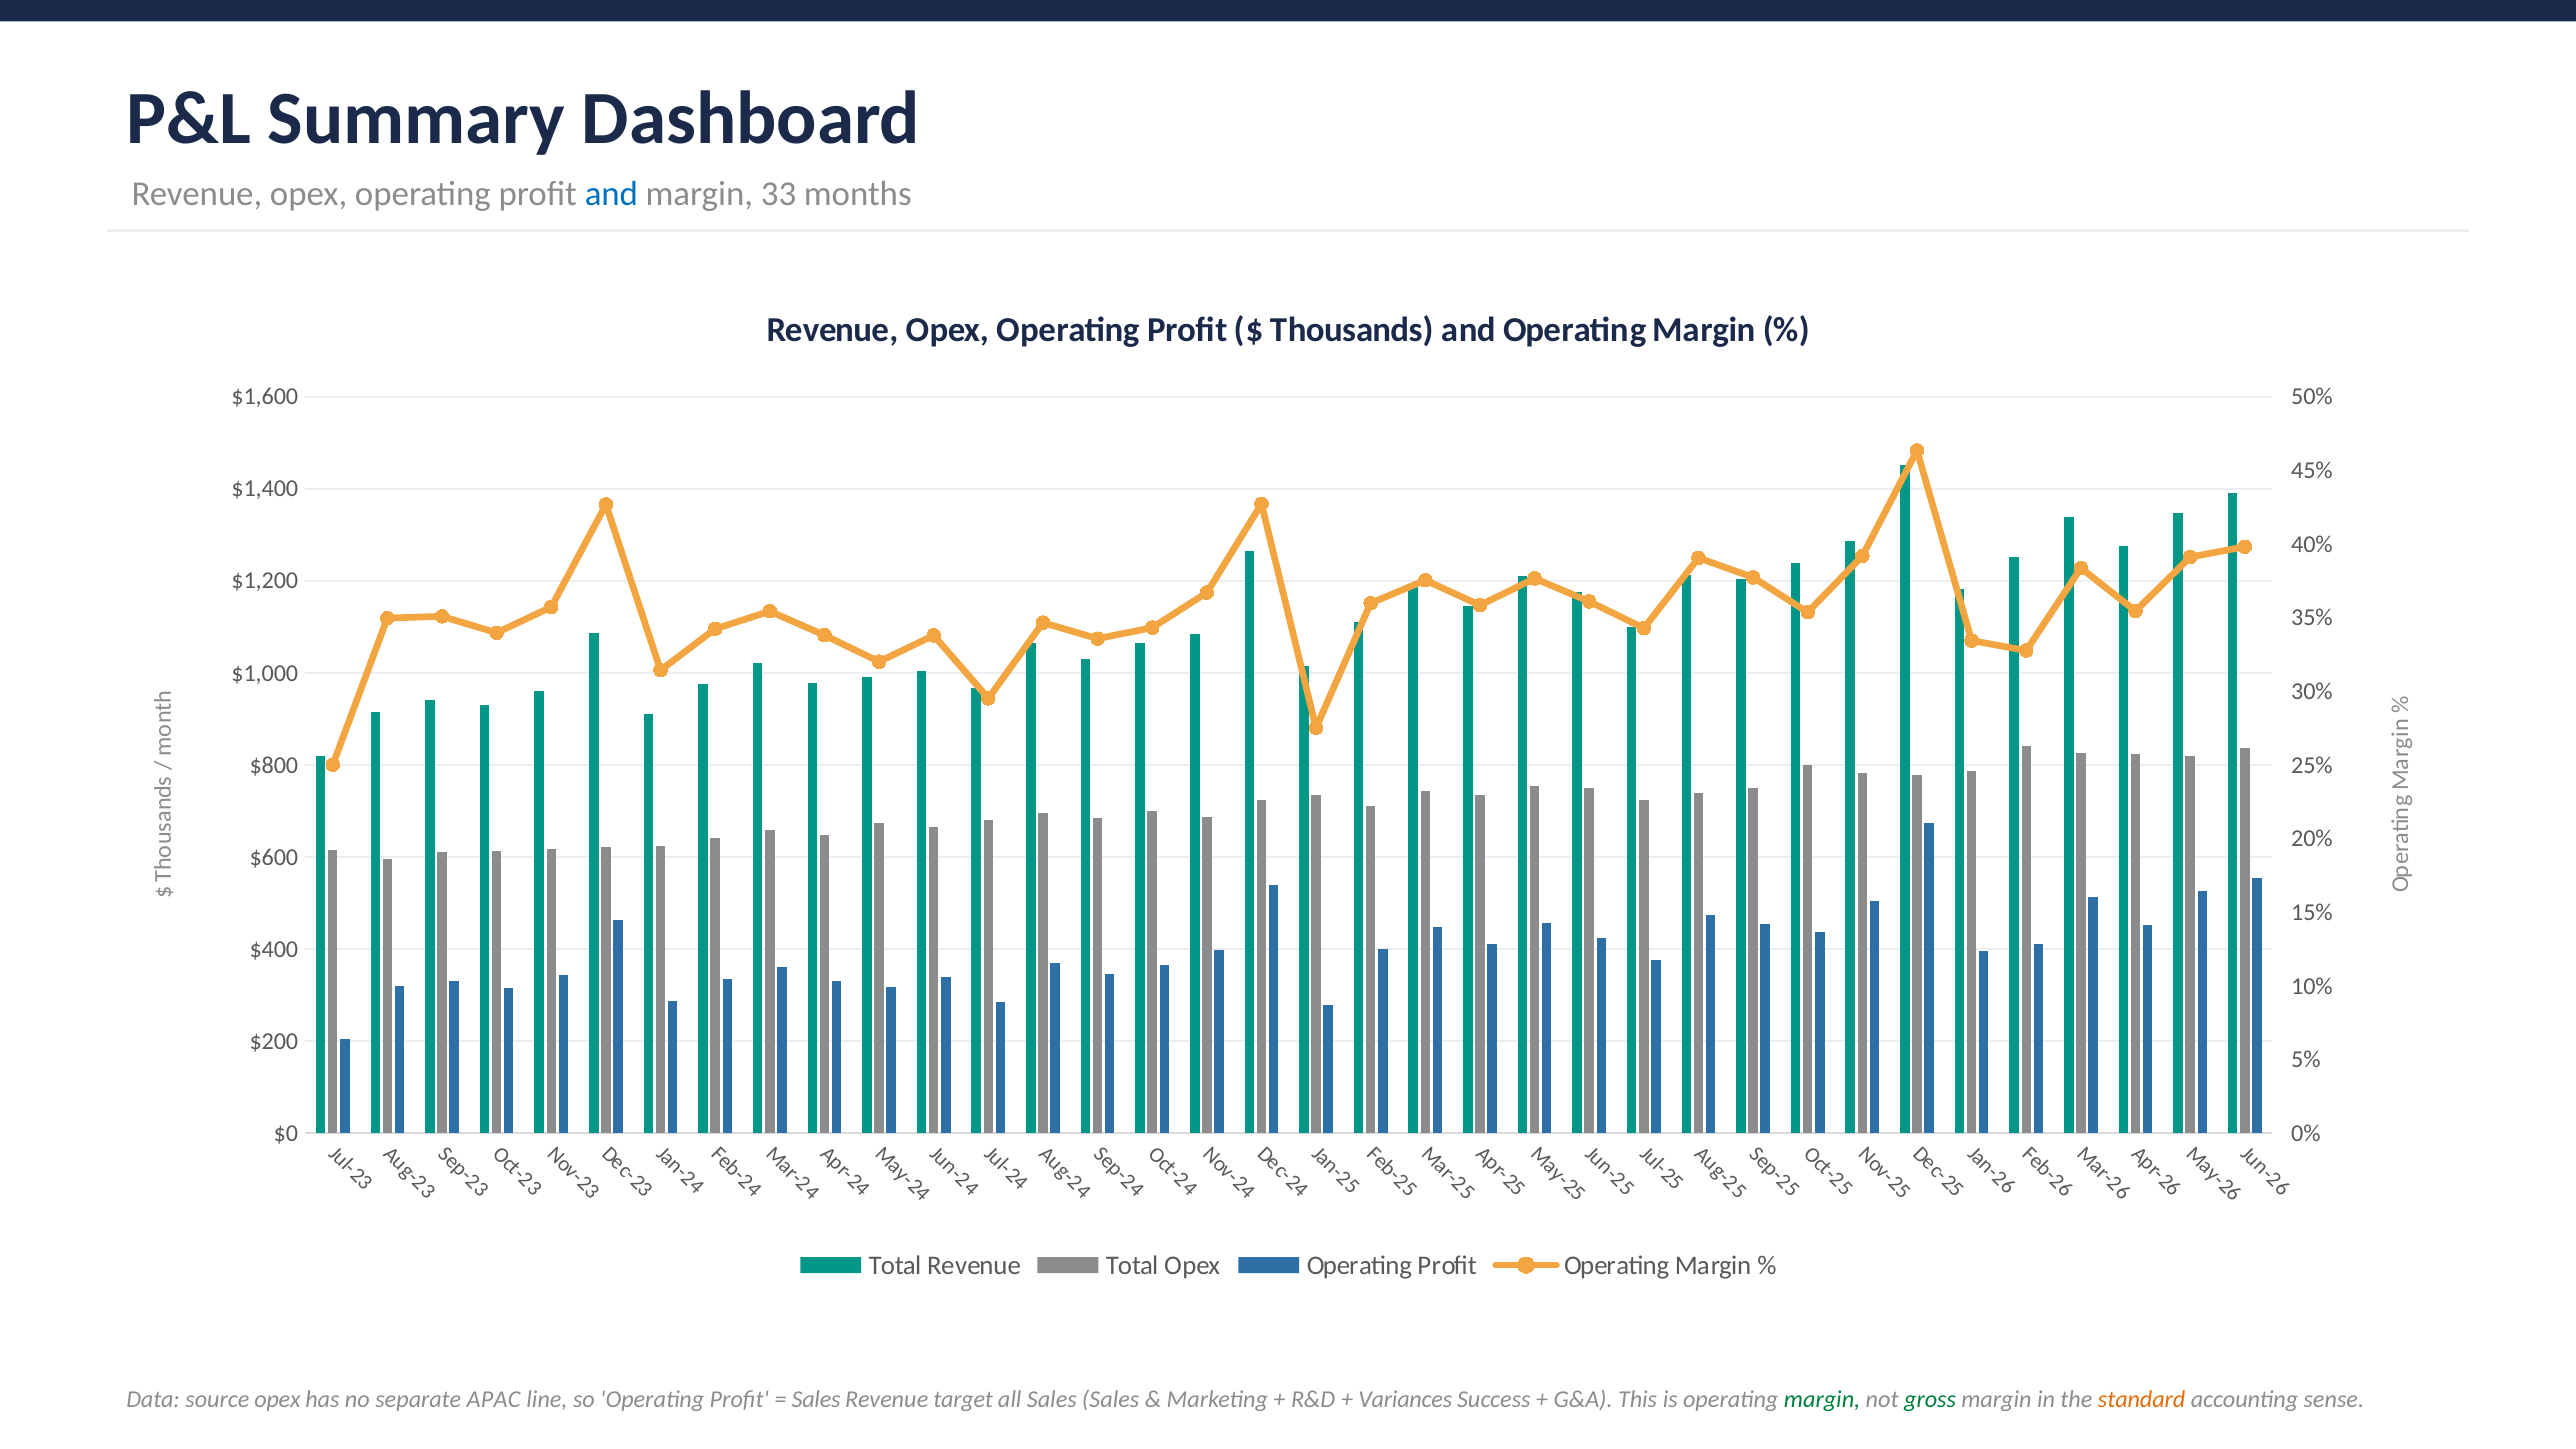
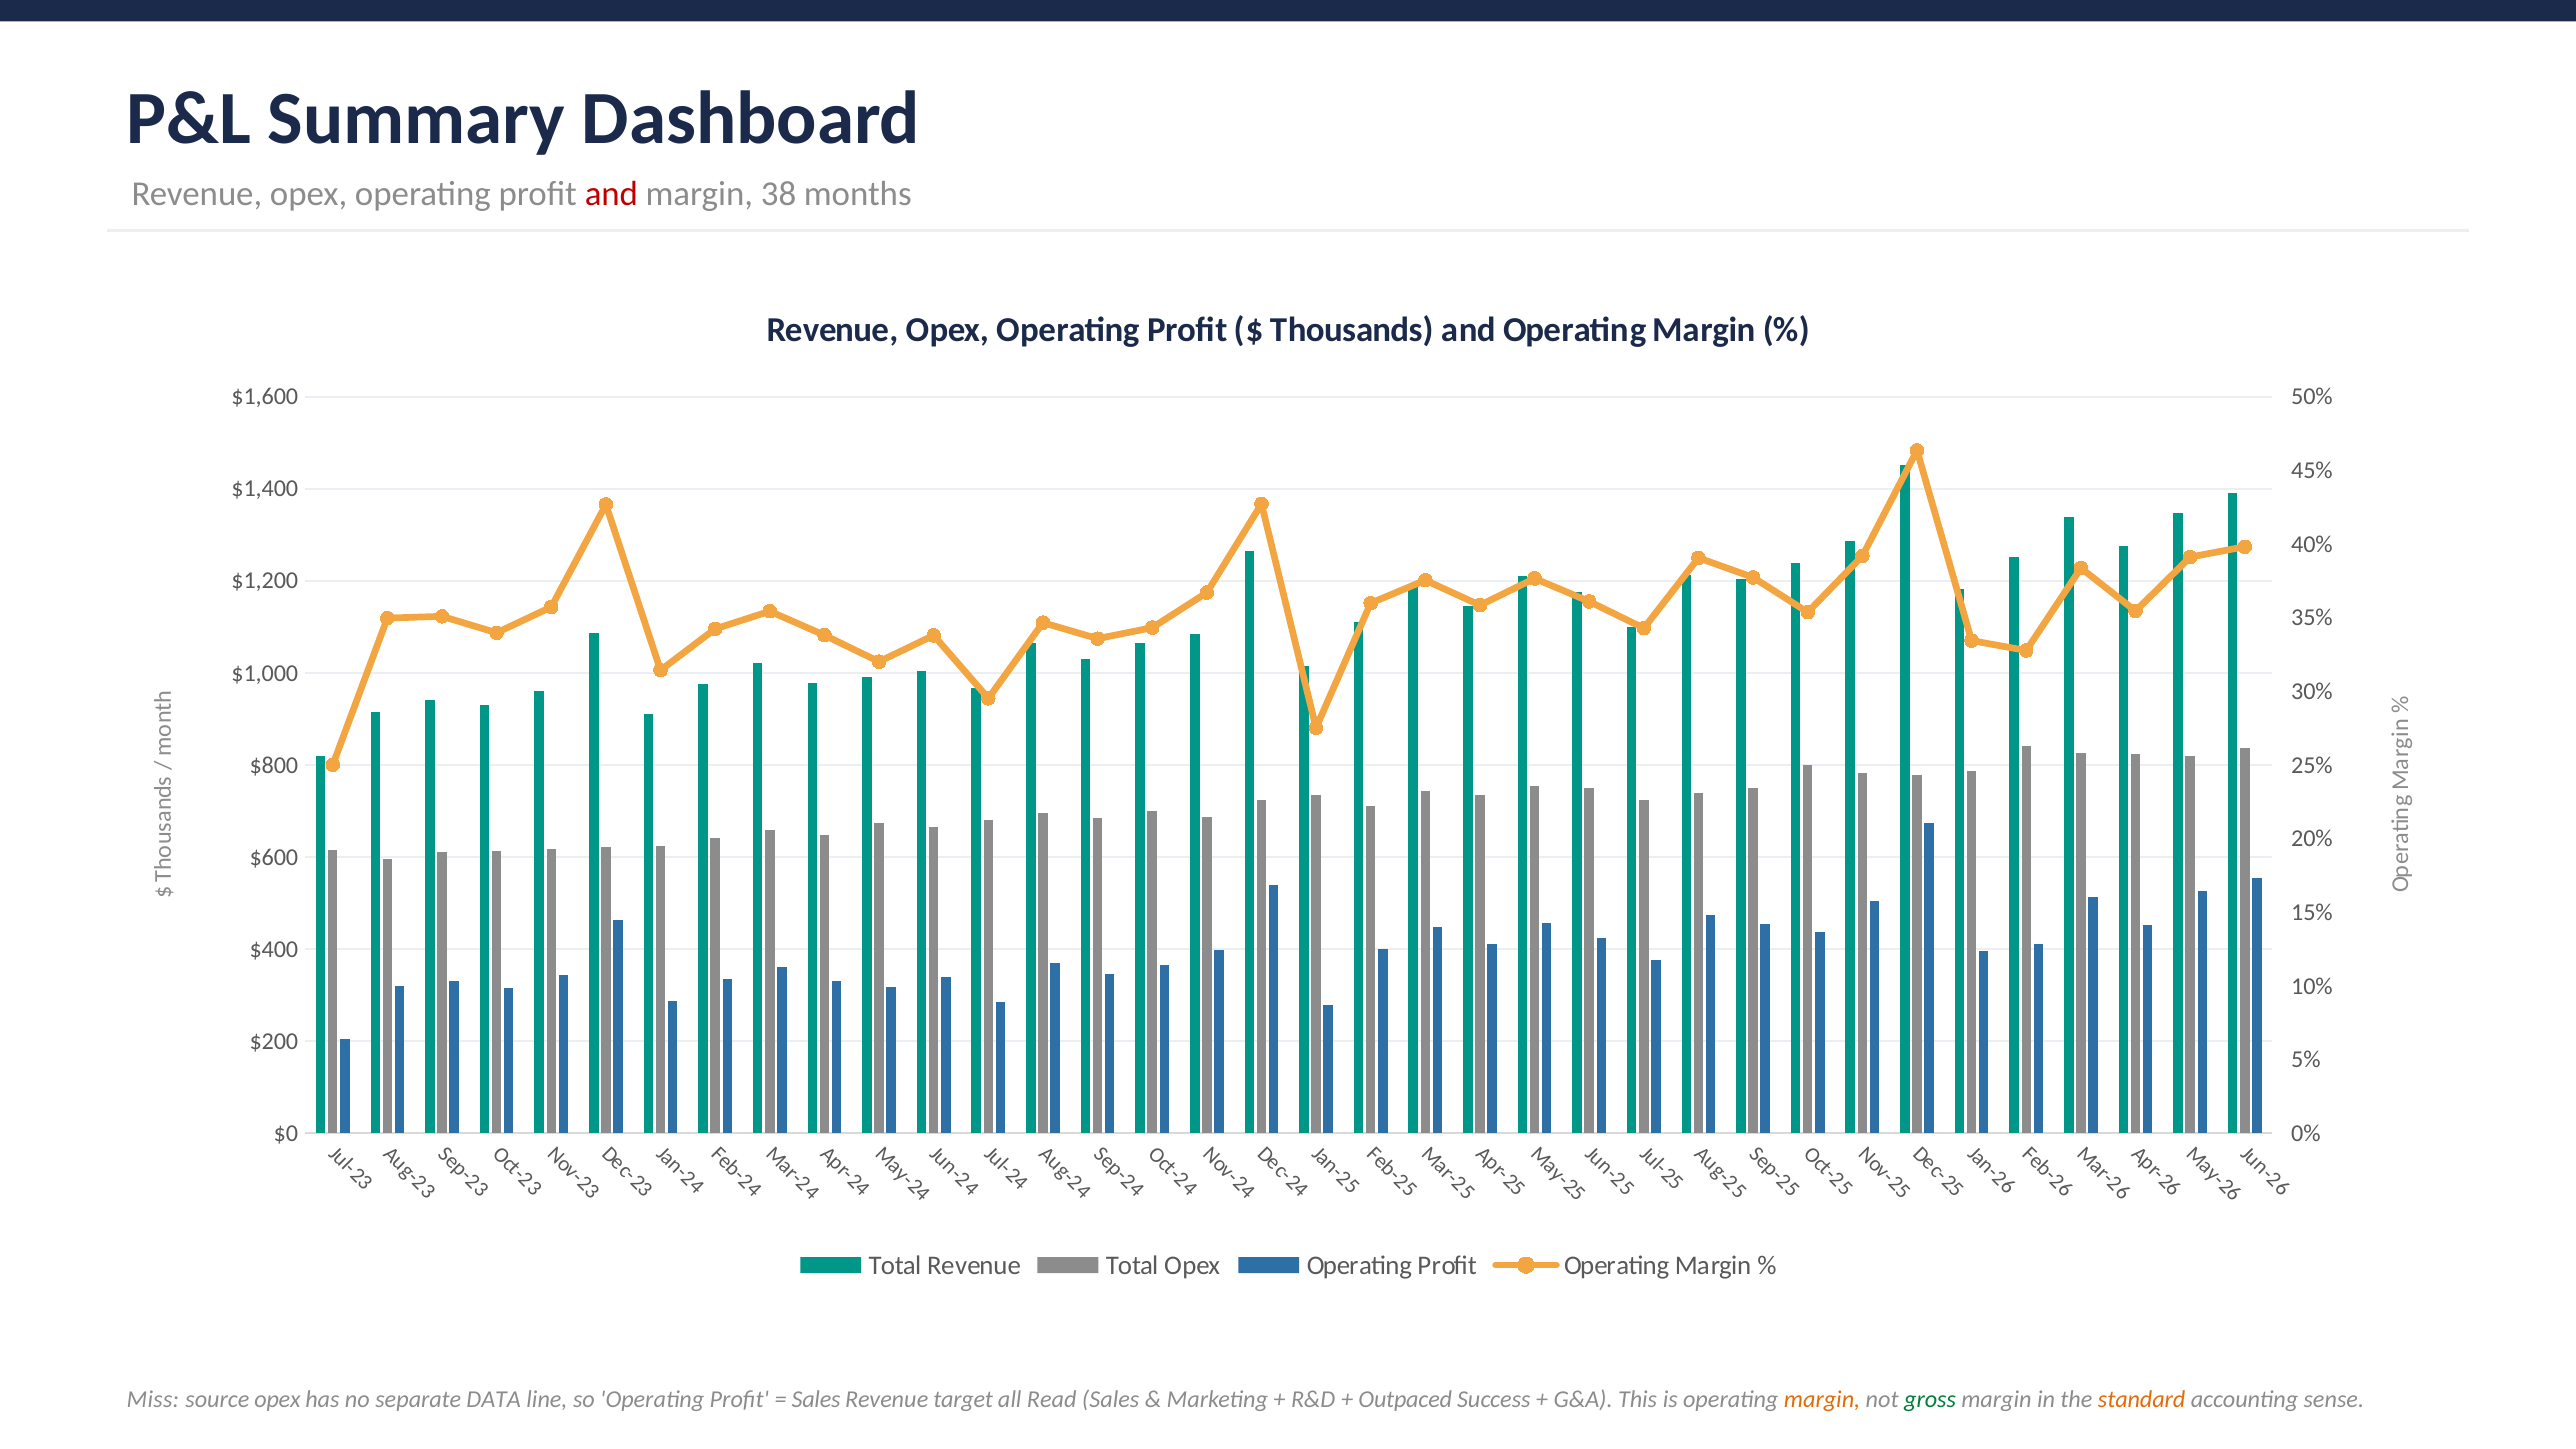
and at (611, 194) colour: blue -> red
33: 33 -> 38
Data: Data -> Miss
APAC: APAC -> DATA
all Sales: Sales -> Read
Variances: Variances -> Outpaced
margin at (1822, 1399) colour: green -> orange
